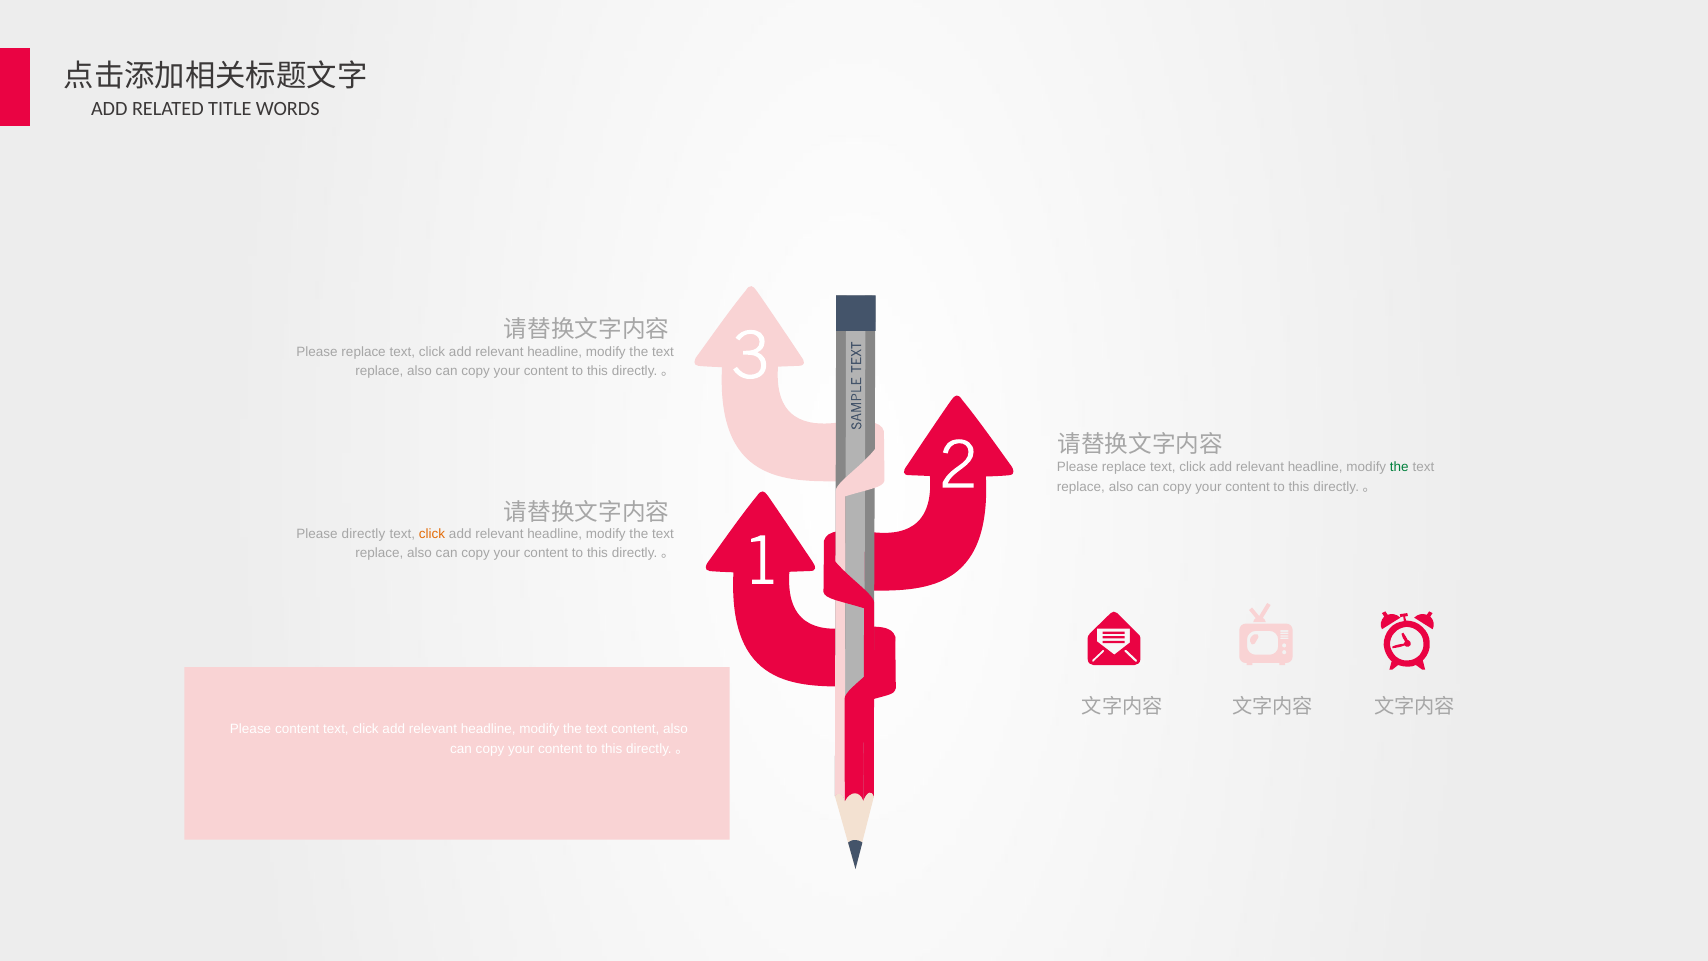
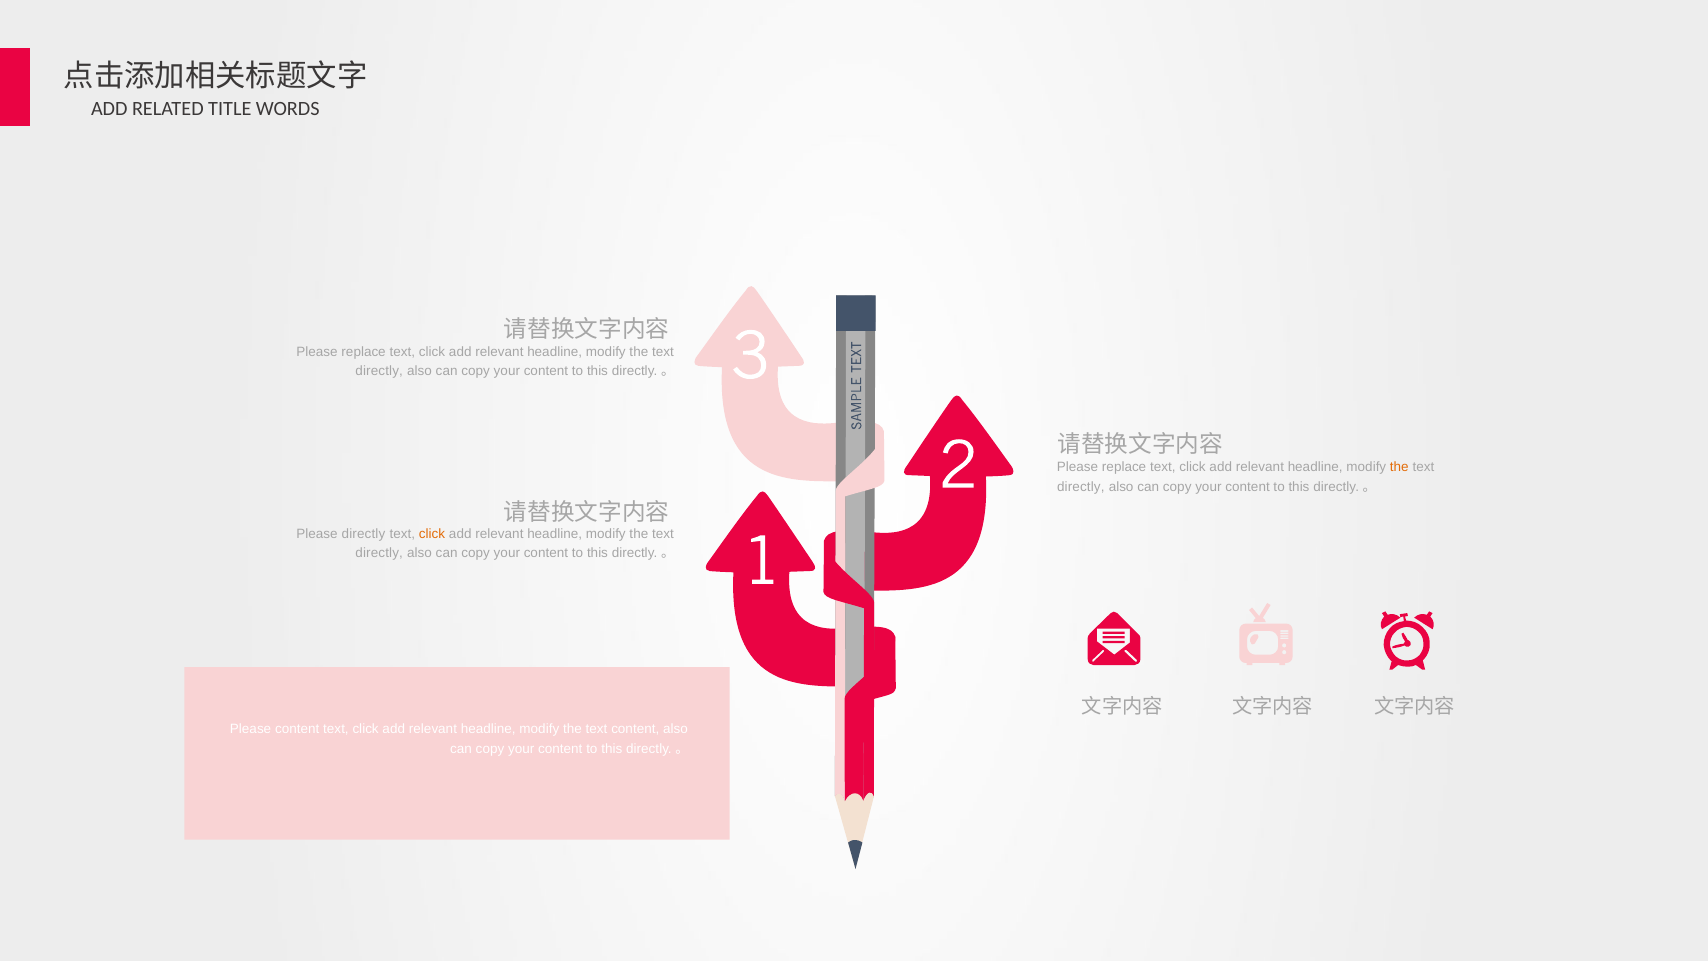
replace at (379, 371): replace -> directly
the at (1399, 467) colour: green -> orange
replace at (1081, 487): replace -> directly
replace at (379, 553): replace -> directly
